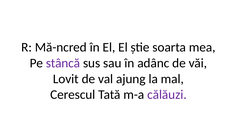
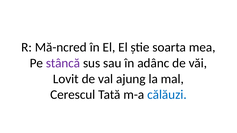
călăuzi colour: purple -> blue
